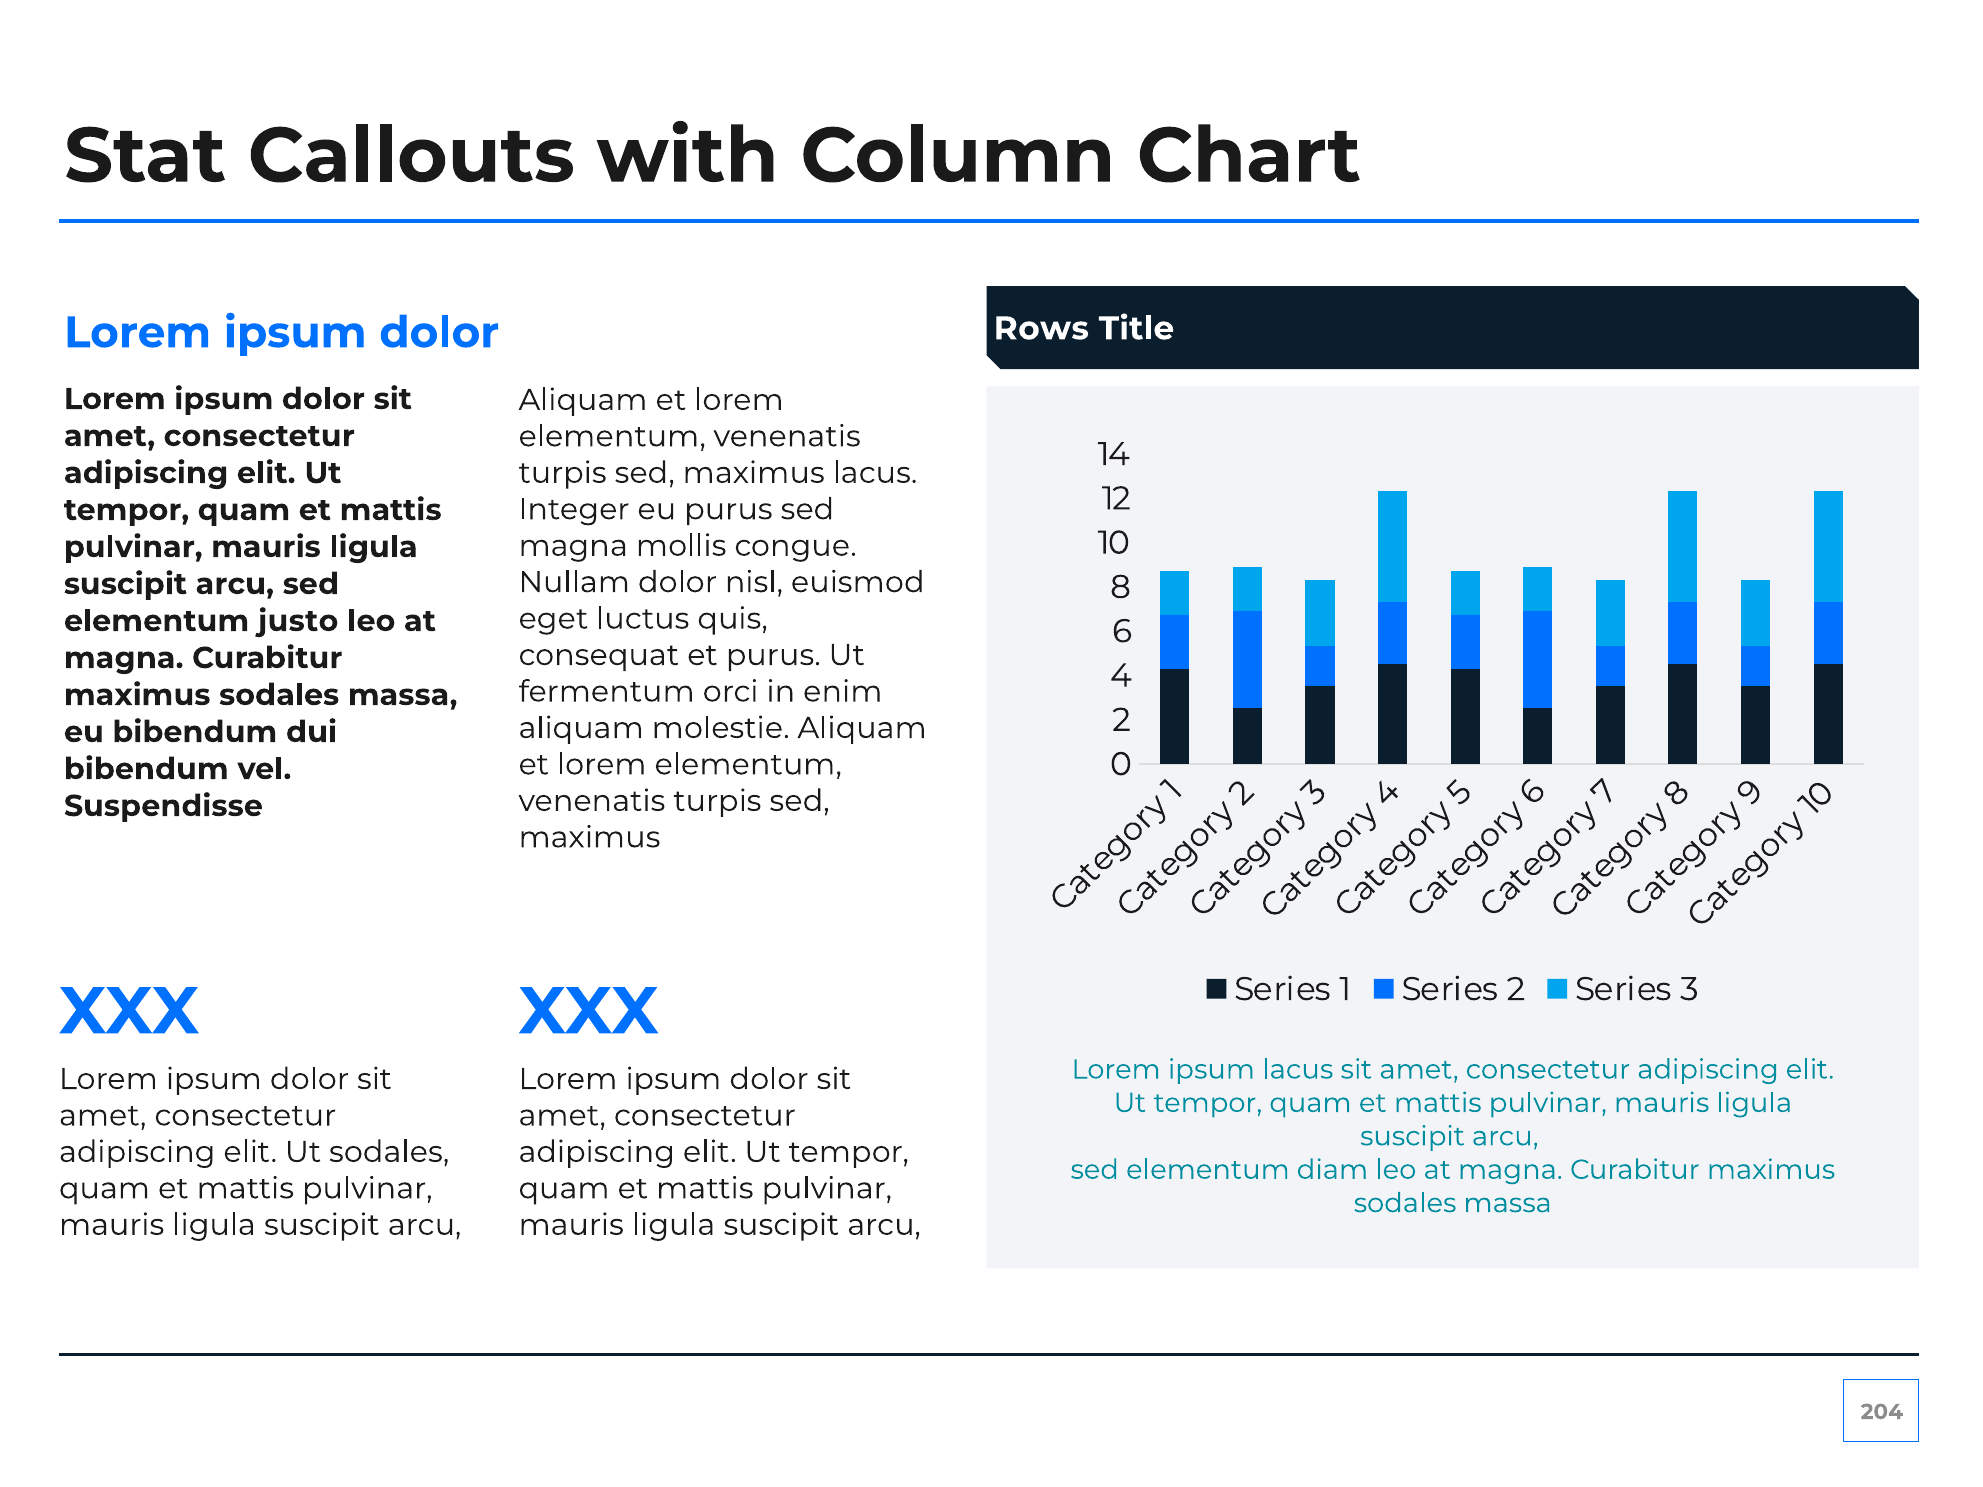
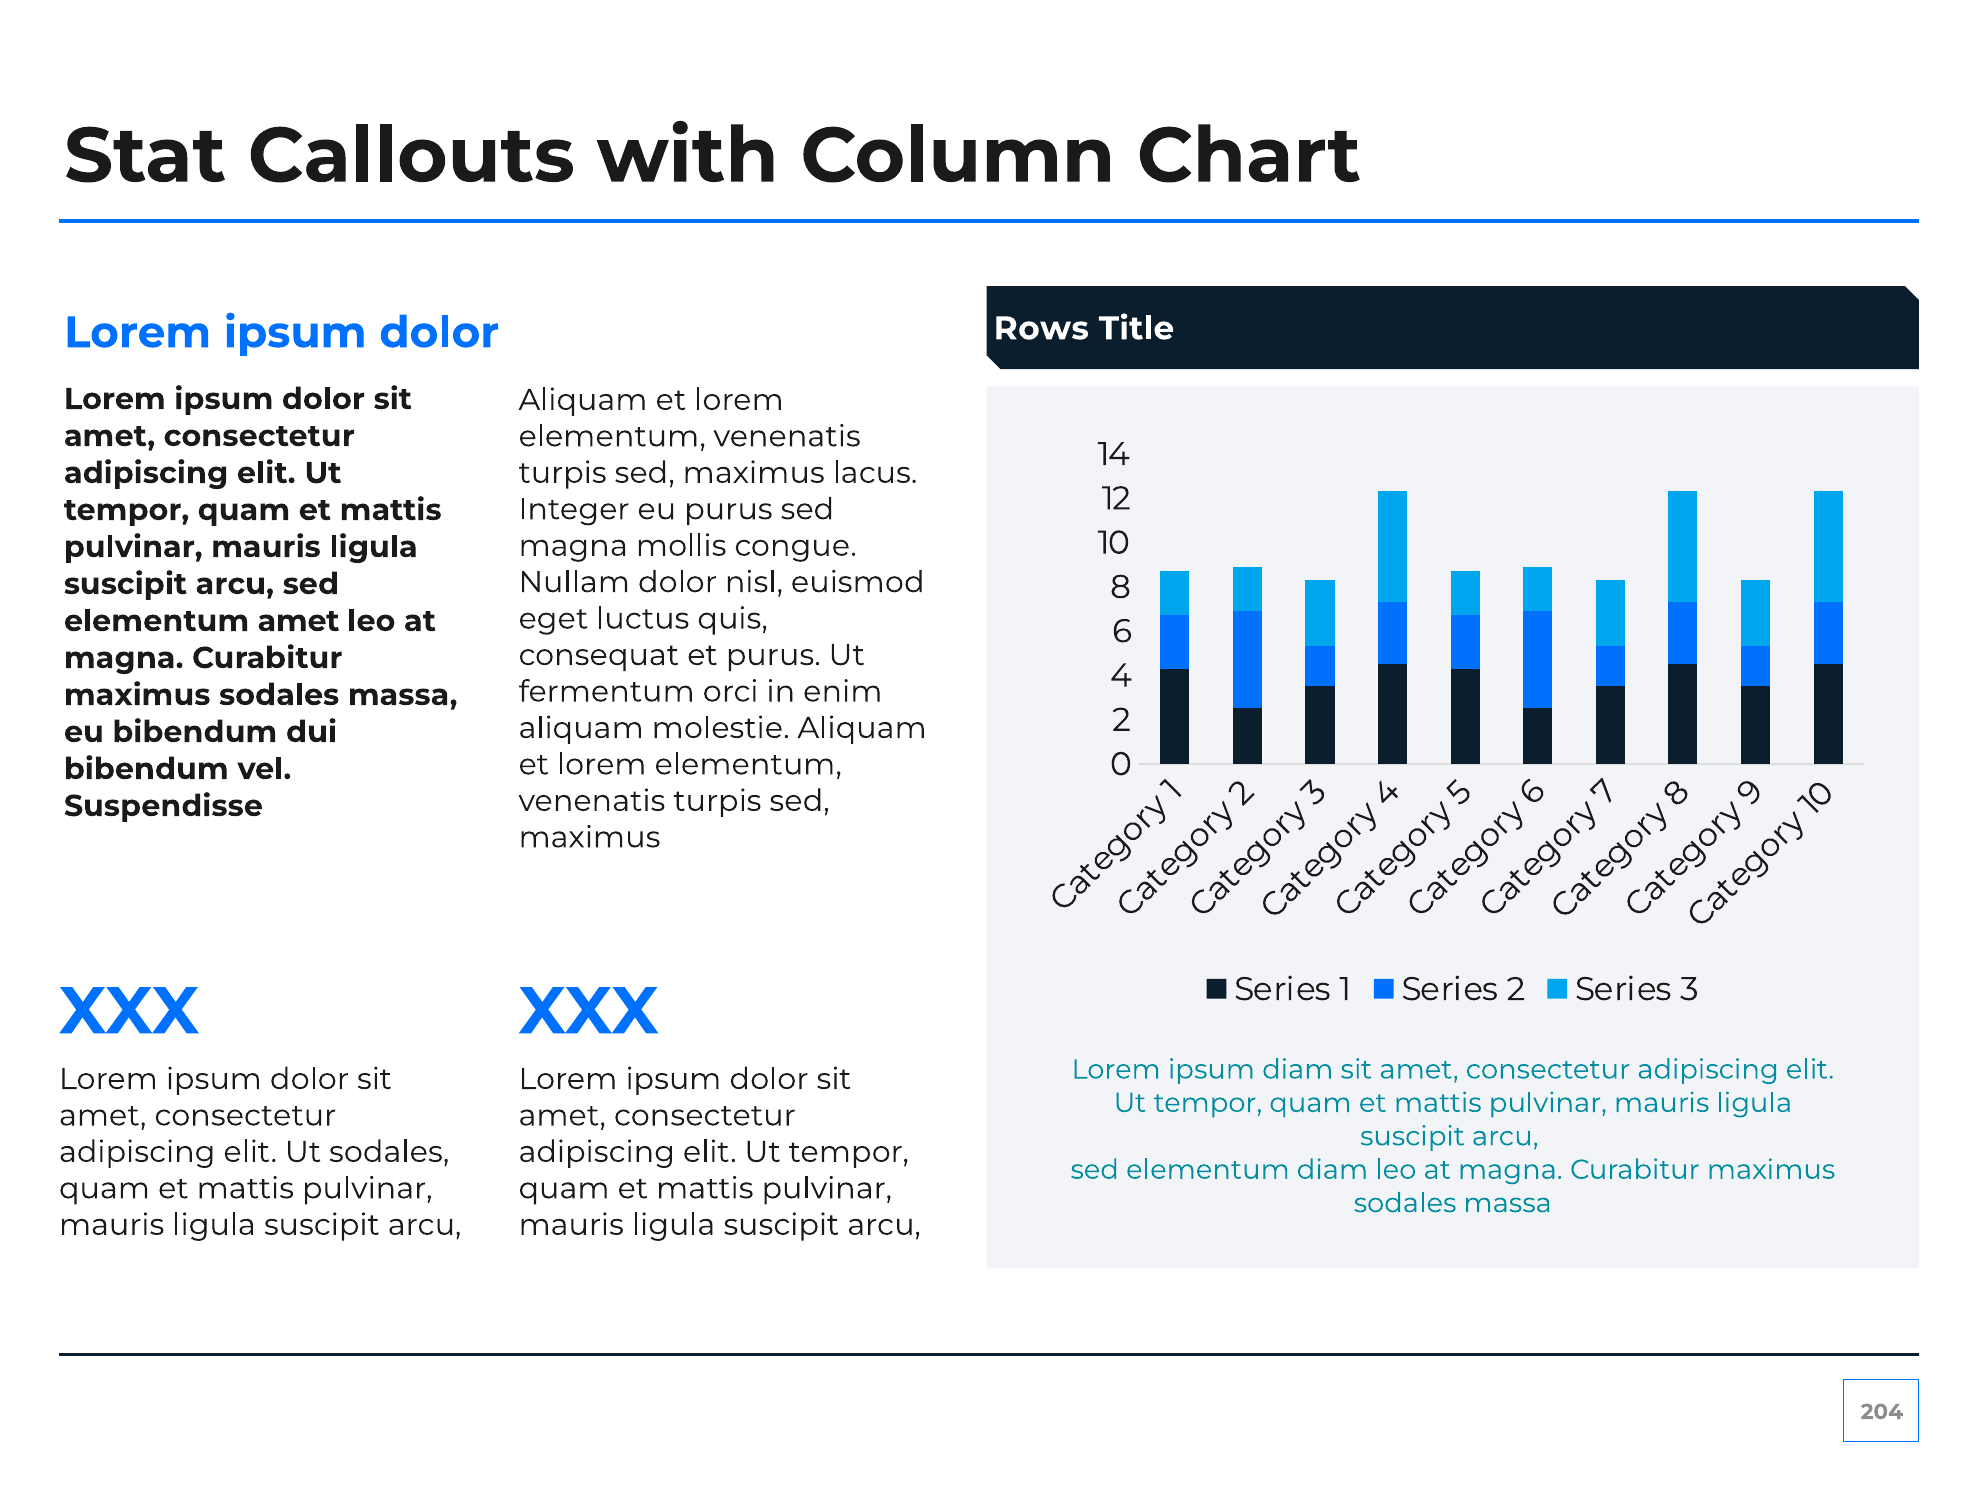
elementum justo: justo -> amet
ipsum lacus: lacus -> diam
